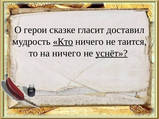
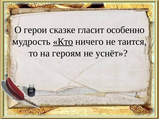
доставил: доставил -> особенно
на ничего: ничего -> героям
уснёт underline: present -> none
